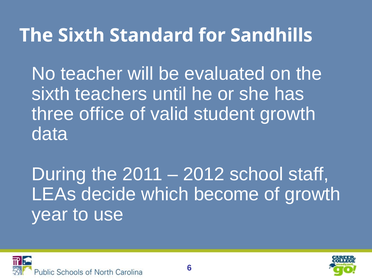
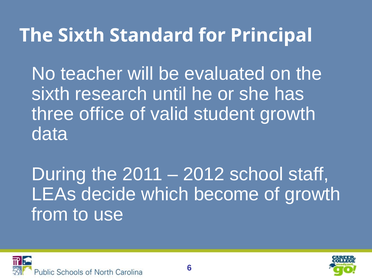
Sandhills: Sandhills -> Principal
teachers: teachers -> research
year: year -> from
